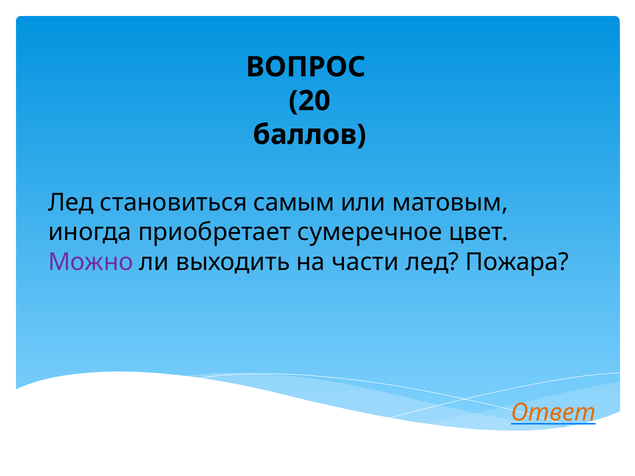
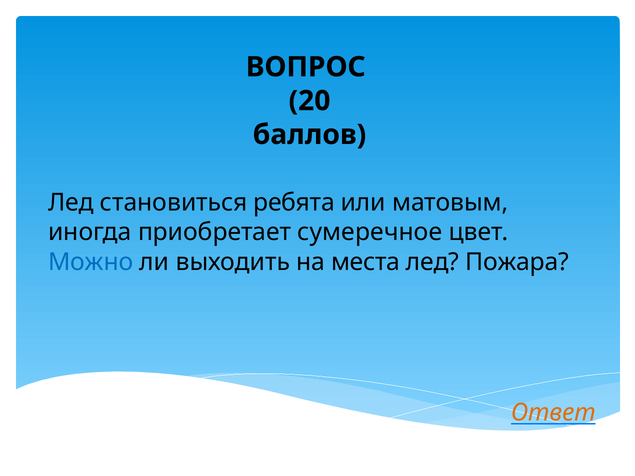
самым: самым -> ребята
Можно colour: purple -> blue
части: части -> места
